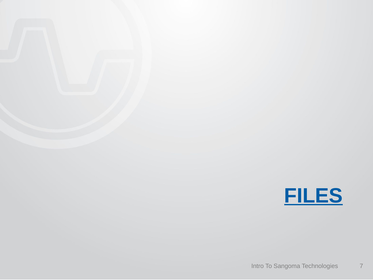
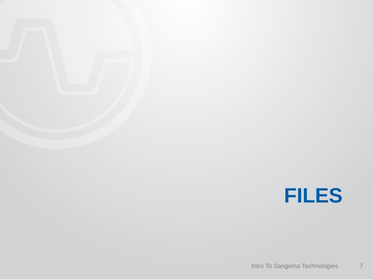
FILES underline: present -> none
